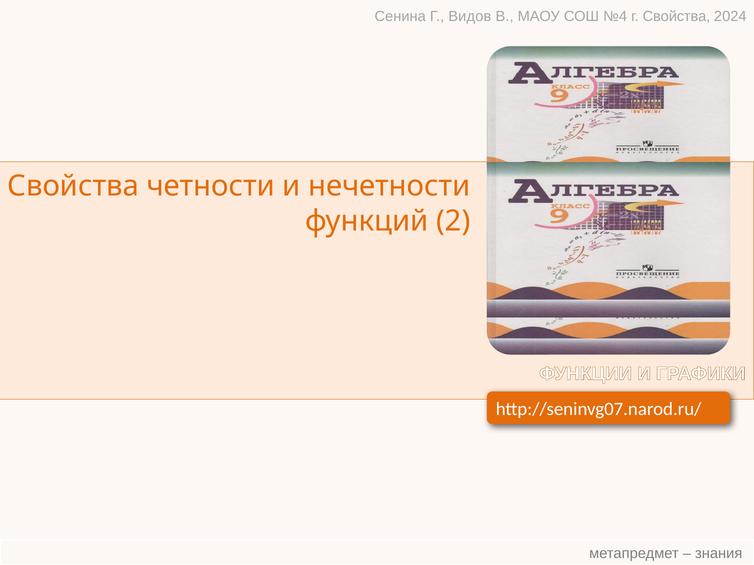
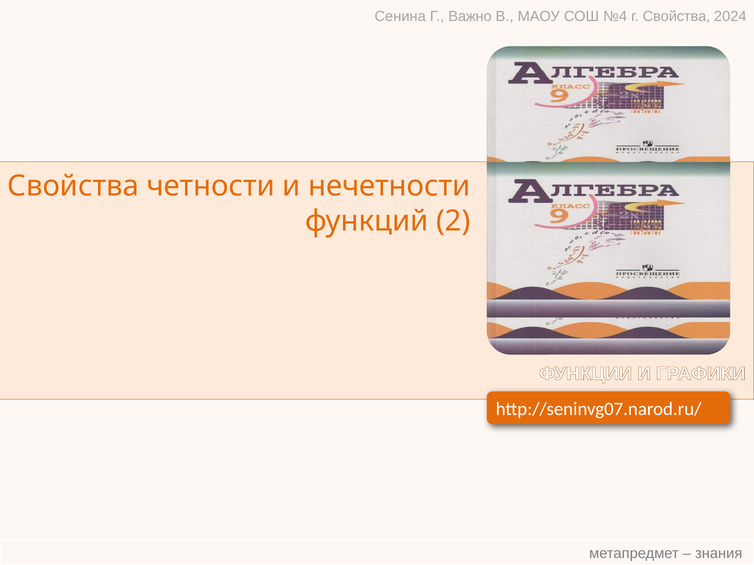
Видов: Видов -> Важно
